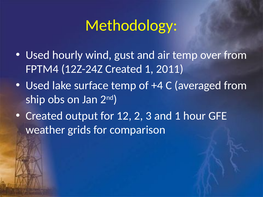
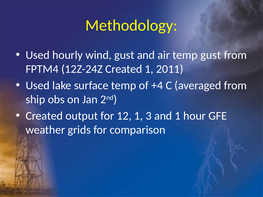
temp over: over -> gust
12 2: 2 -> 1
